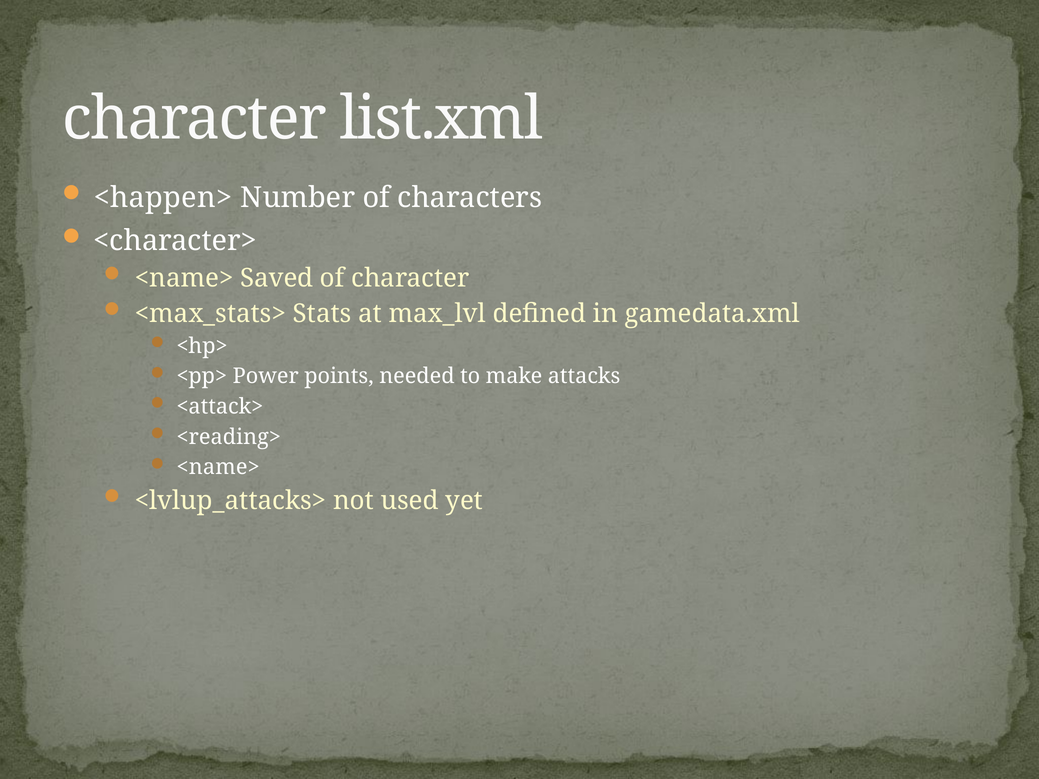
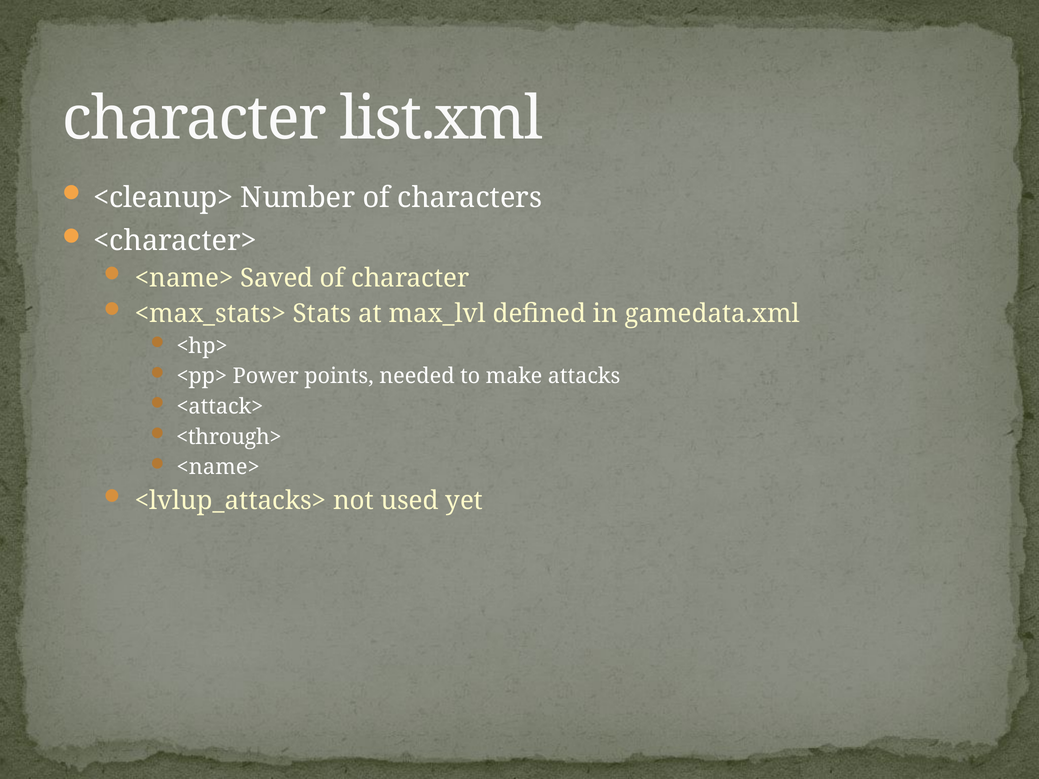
<happen>: <happen> -> <cleanup>
<reading>: <reading> -> <through>
